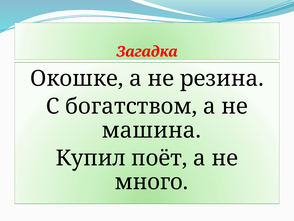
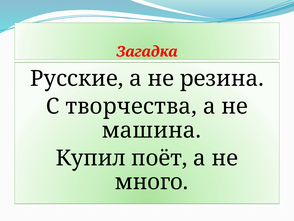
Окошке: Окошке -> Русские
богатством: богатством -> творчества
